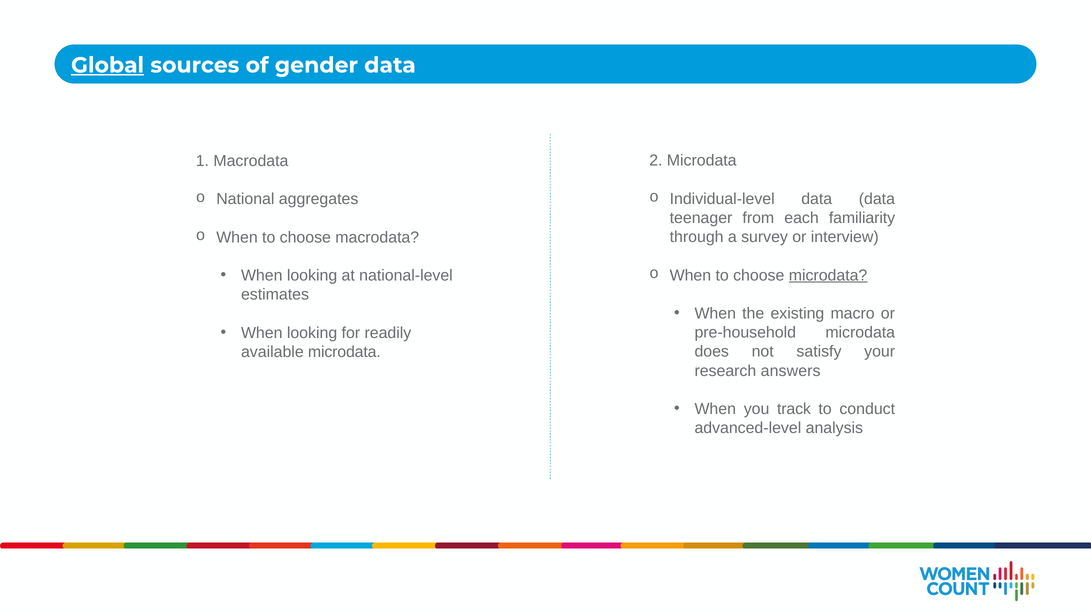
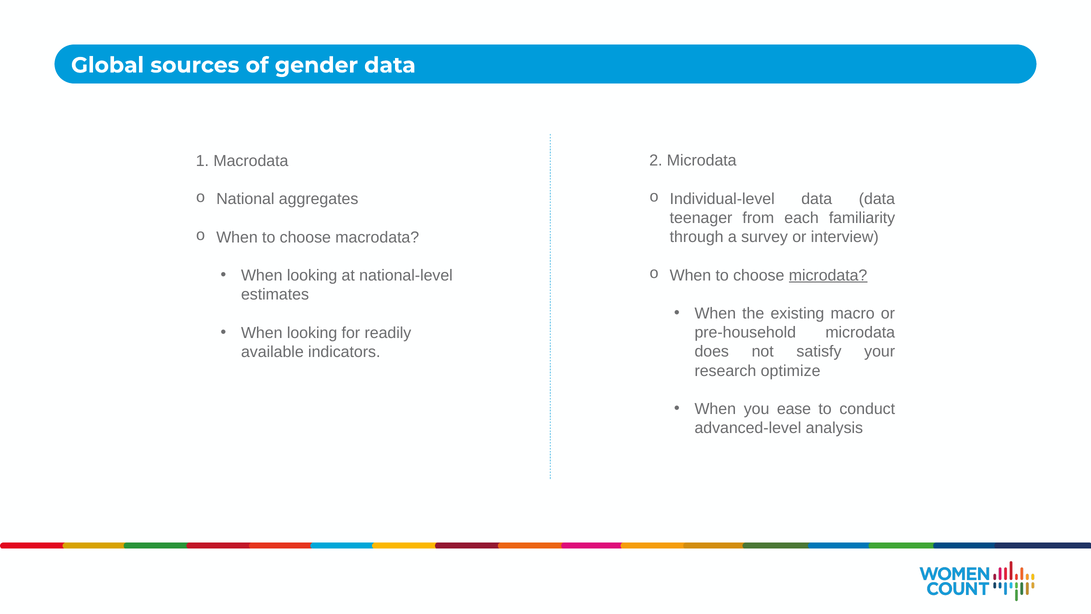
Global underline: present -> none
available microdata: microdata -> indicators
answers: answers -> optimize
track: track -> ease
